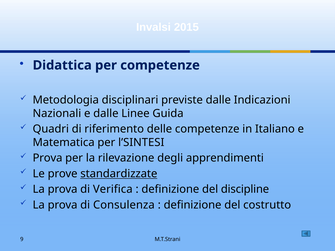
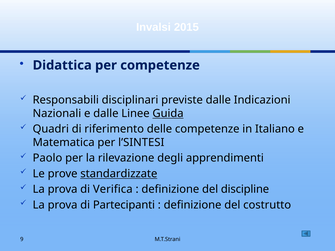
Metodologia: Metodologia -> Responsabili
Guida underline: none -> present
Prova at (48, 158): Prova -> Paolo
Consulenza: Consulenza -> Partecipanti
